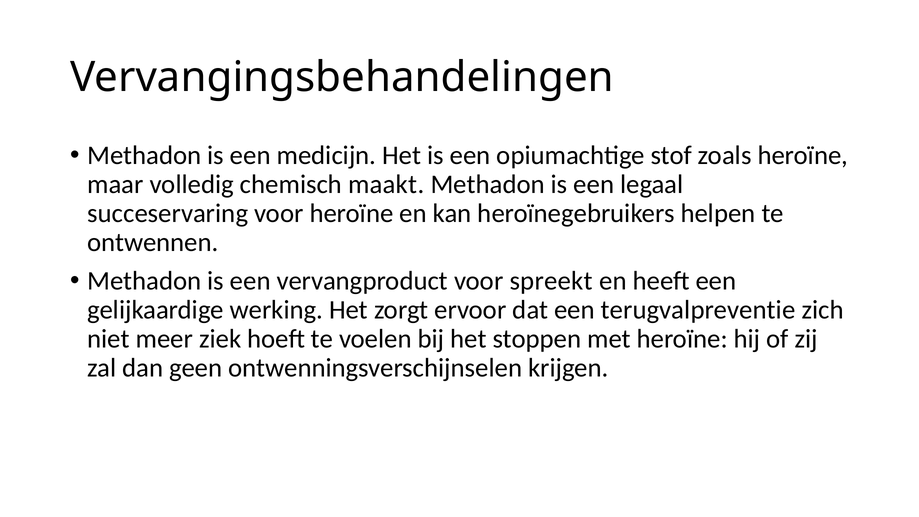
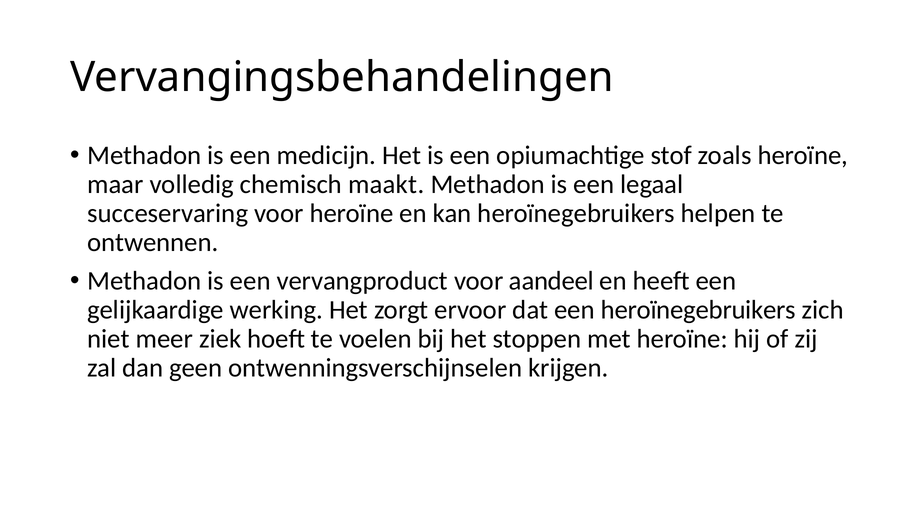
spreekt: spreekt -> aandeel
een terugvalpreventie: terugvalpreventie -> heroïnegebruikers
